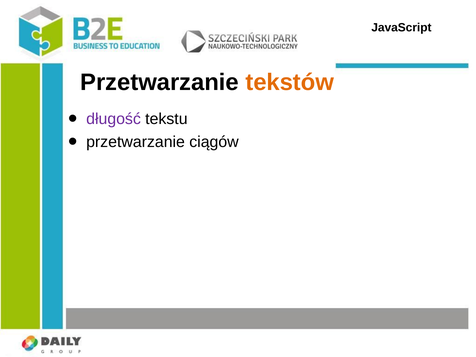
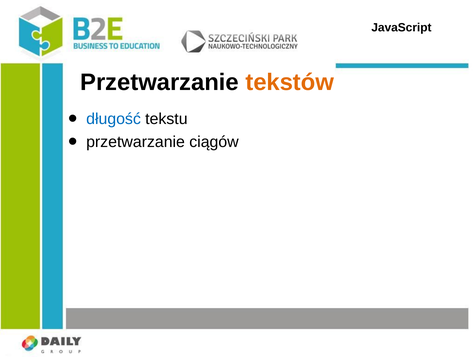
długość colour: purple -> blue
